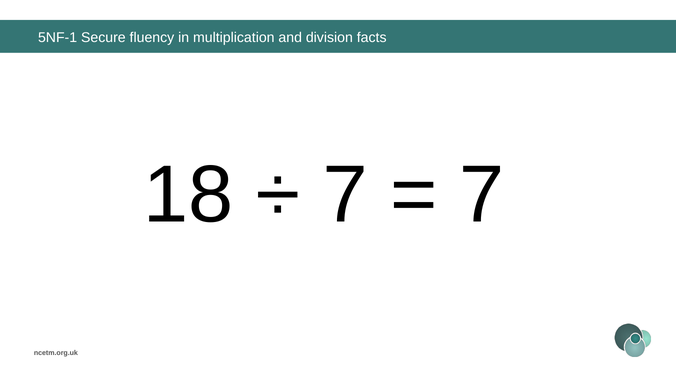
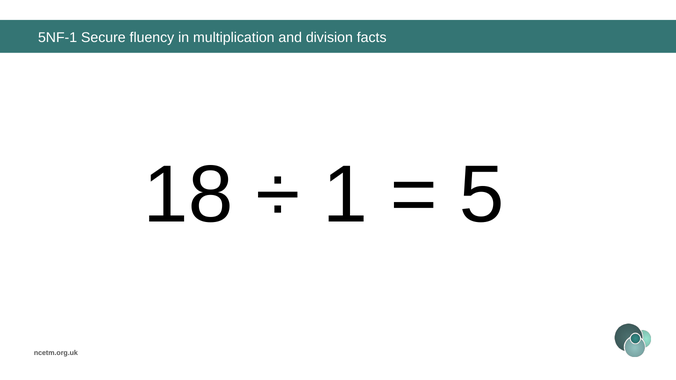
7 at (345, 195): 7 -> 1
7 at (482, 195): 7 -> 5
